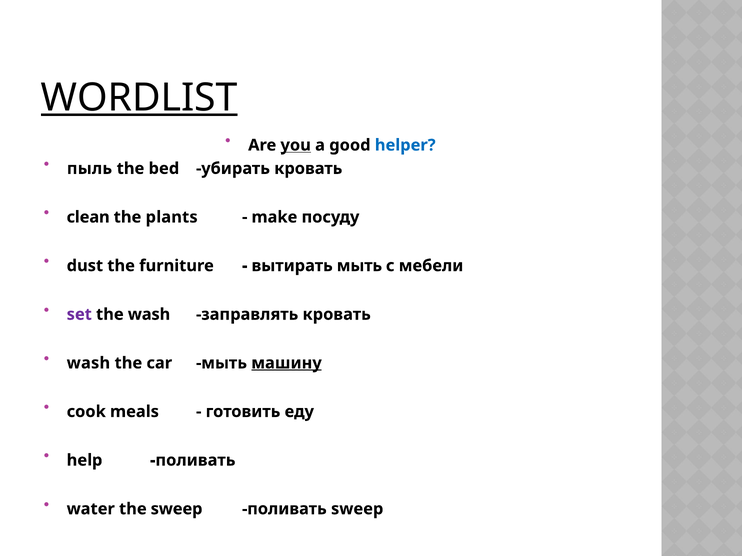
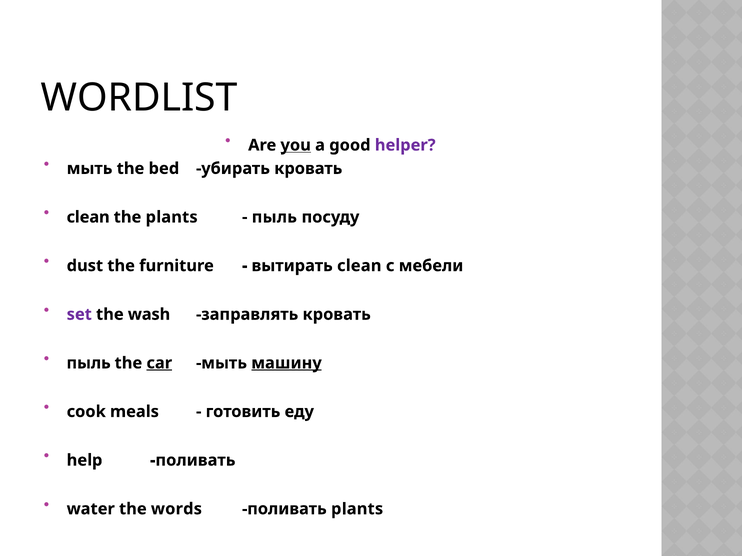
WORDLIST underline: present -> none
helper colour: blue -> purple
пыль at (89, 169): пыль -> мыть
make at (274, 217): make -> пыль
вытирать мыть: мыть -> clean
wash at (88, 363): wash -> пыль
car underline: none -> present
the sweep: sweep -> words
поливать sweep: sweep -> plants
